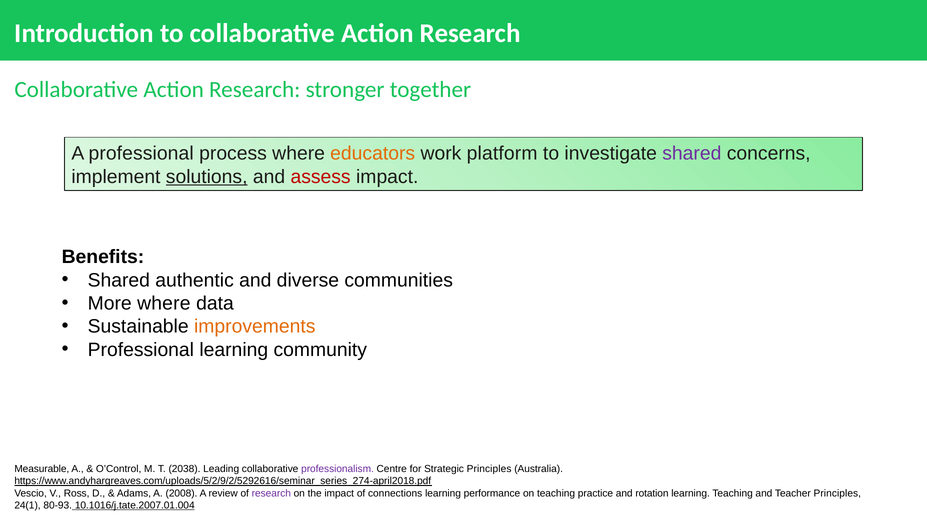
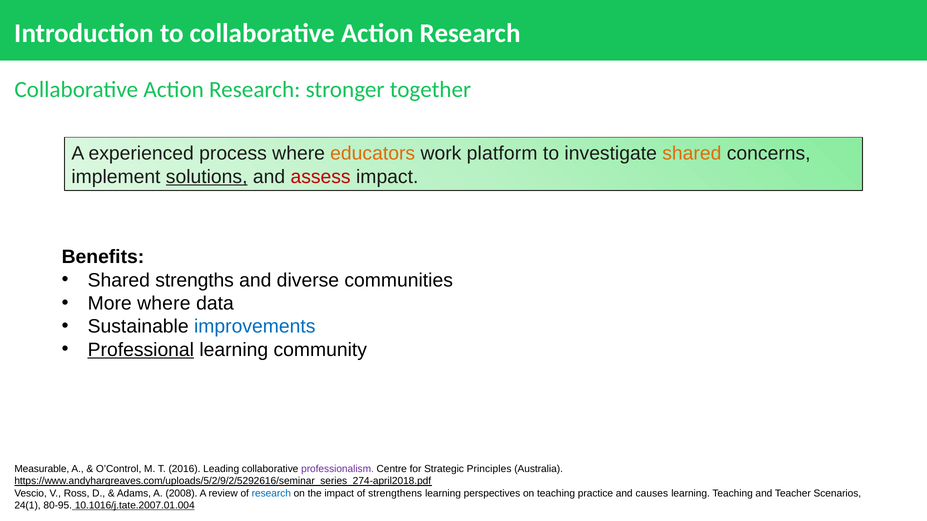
A professional: professional -> experienced
shared at (692, 154) colour: purple -> orange
authentic: authentic -> strengths
improvements colour: orange -> blue
Professional at (141, 350) underline: none -> present
2038: 2038 -> 2016
research at (271, 494) colour: purple -> blue
connections: connections -> strengthens
performance: performance -> perspectives
rotation: rotation -> causes
Teacher Principles: Principles -> Scenarios
80-93: 80-93 -> 80-95
